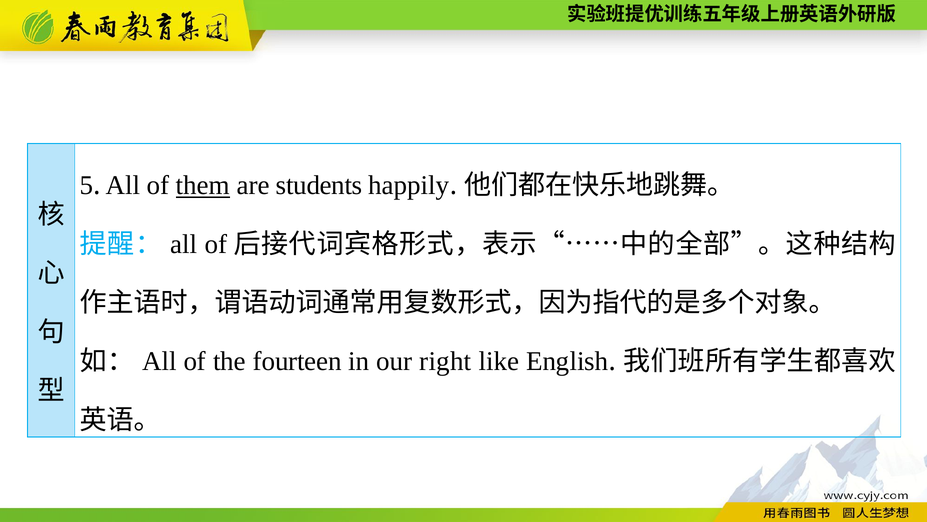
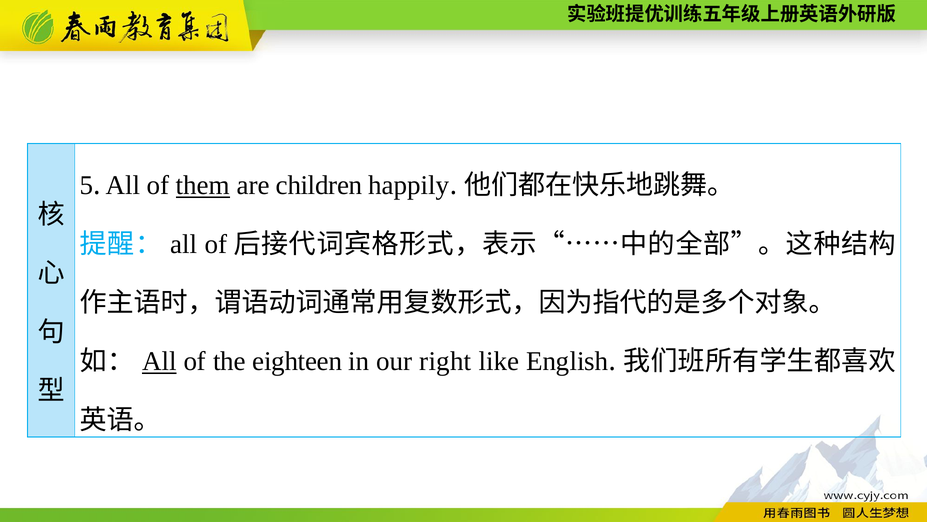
students: students -> children
All at (159, 361) underline: none -> present
fourteen: fourteen -> eighteen
